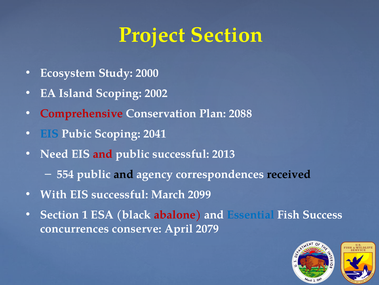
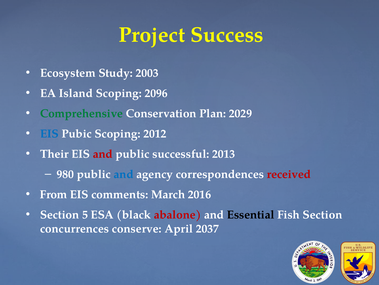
Project Section: Section -> Success
2000: 2000 -> 2003
2002: 2002 -> 2096
Comprehensive colour: red -> green
2088: 2088 -> 2029
2041: 2041 -> 2012
Need: Need -> Their
554: 554 -> 980
and at (124, 174) colour: black -> blue
received colour: black -> red
With: With -> From
EIS successful: successful -> comments
2099: 2099 -> 2016
1: 1 -> 5
Essential colour: blue -> black
Fish Success: Success -> Section
2079: 2079 -> 2037
